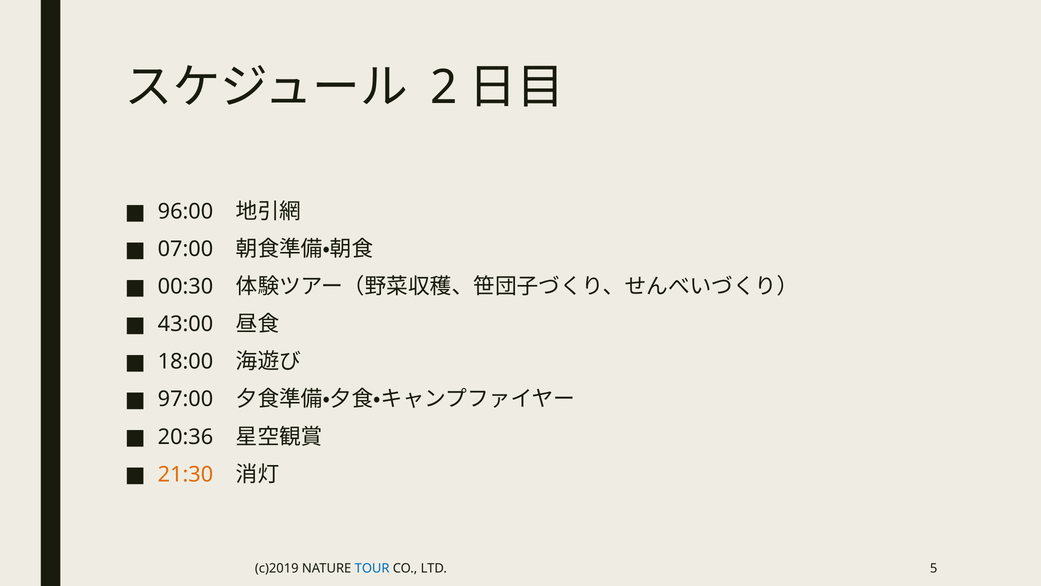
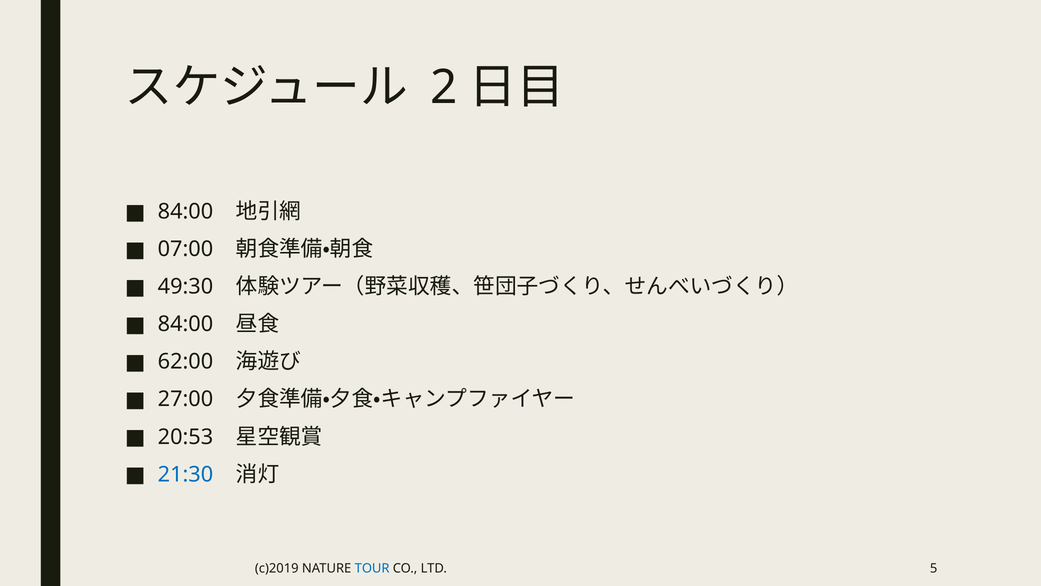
96:00 at (185, 212): 96:00 -> 84:00
00:30: 00:30 -> 49:30
43:00 at (185, 324): 43:00 -> 84:00
18:00: 18:00 -> 62:00
97:00: 97:00 -> 27:00
20:36: 20:36 -> 20:53
21:30 colour: orange -> blue
